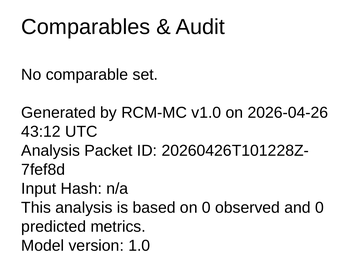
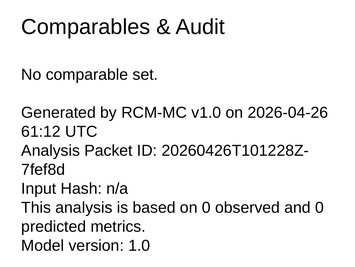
43:12: 43:12 -> 61:12
